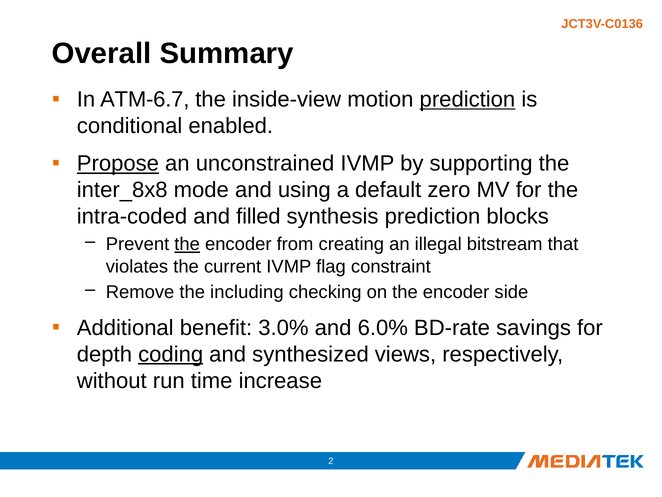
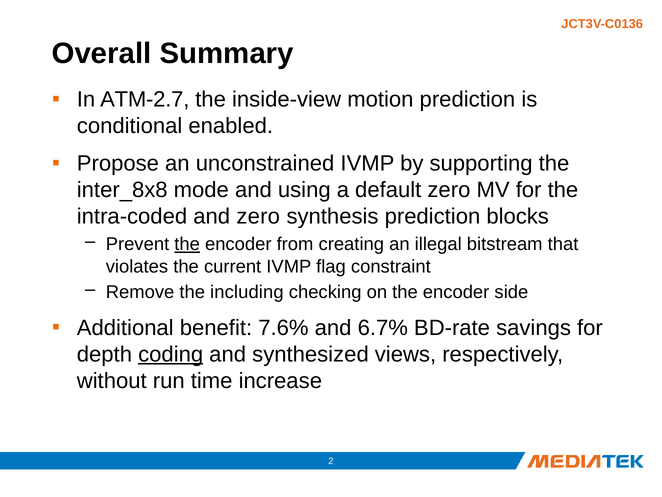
ATM-6.7: ATM-6.7 -> ATM-2.7
prediction at (467, 99) underline: present -> none
Propose underline: present -> none
and filled: filled -> zero
3.0%: 3.0% -> 7.6%
6.0%: 6.0% -> 6.7%
